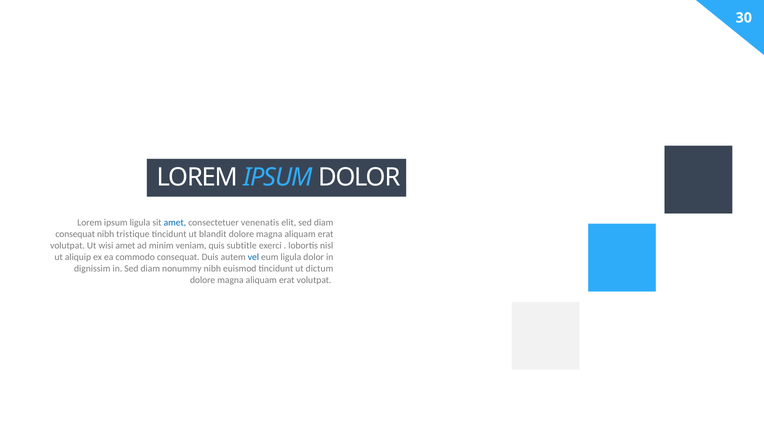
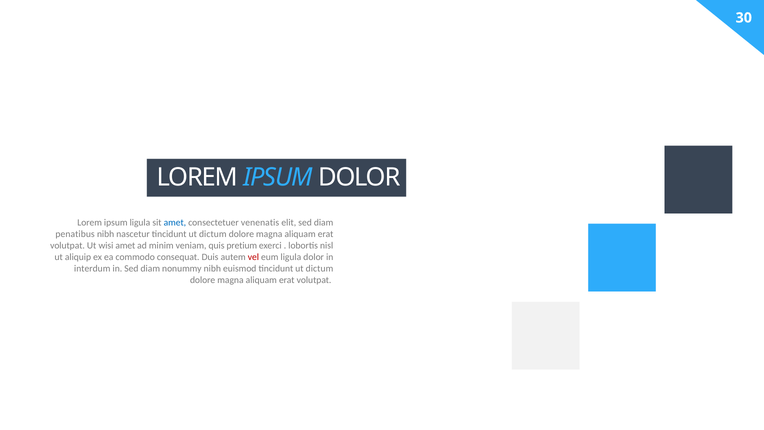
consequat at (75, 234): consequat -> penatibus
tristique: tristique -> nascetur
blandit at (213, 234): blandit -> dictum
subtitle: subtitle -> pretium
vel colour: blue -> red
dignissim: dignissim -> interdum
